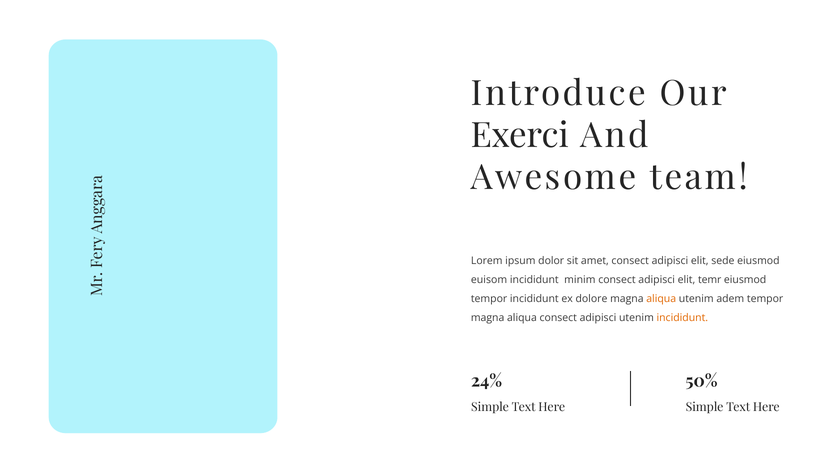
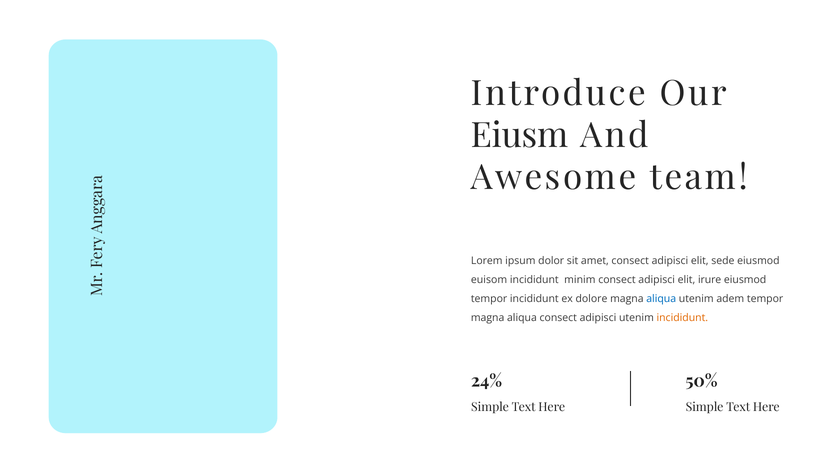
Exerci: Exerci -> Eiusm
temr: temr -> irure
aliqua at (661, 299) colour: orange -> blue
